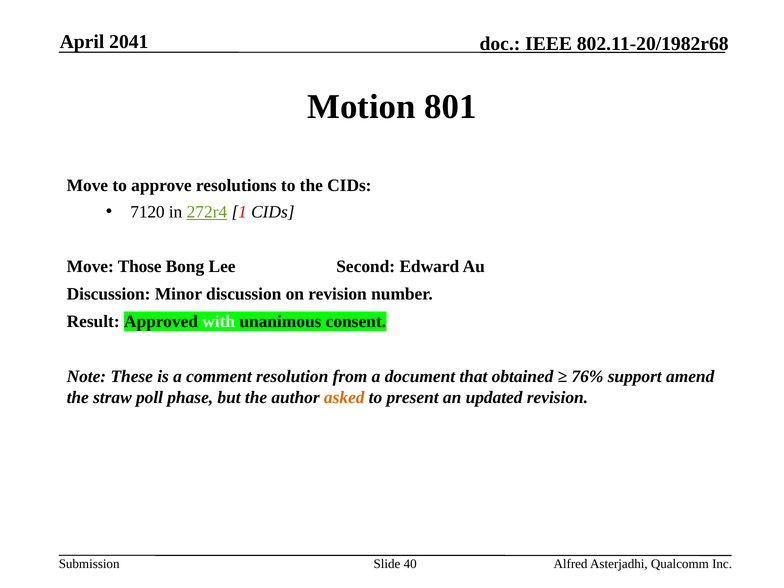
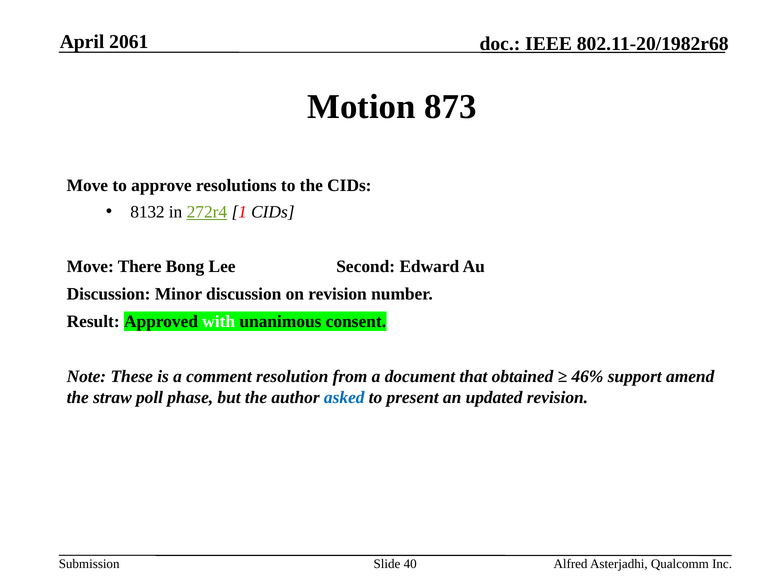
2041: 2041 -> 2061
801: 801 -> 873
7120: 7120 -> 8132
Those: Those -> There
76%: 76% -> 46%
asked colour: orange -> blue
